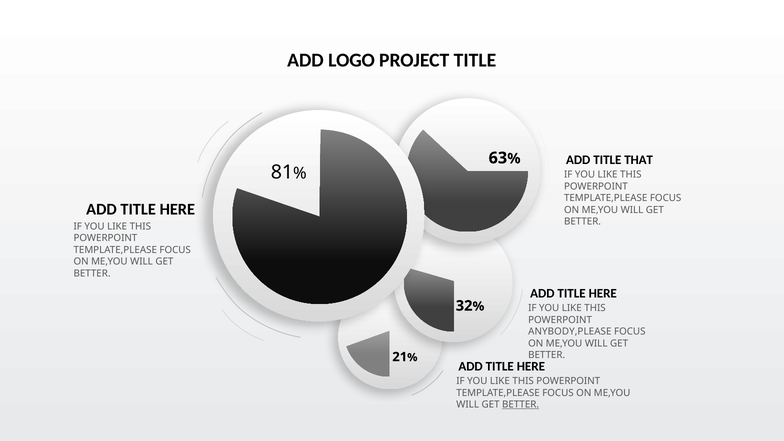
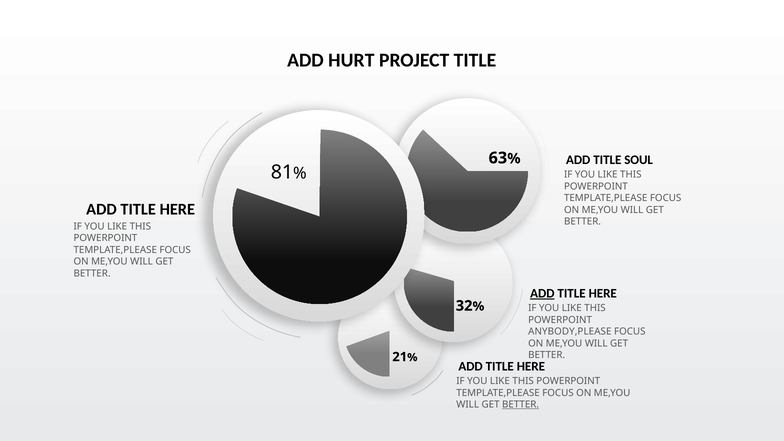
LOGO: LOGO -> HURT
THAT: THAT -> SOUL
ADD at (542, 293) underline: none -> present
